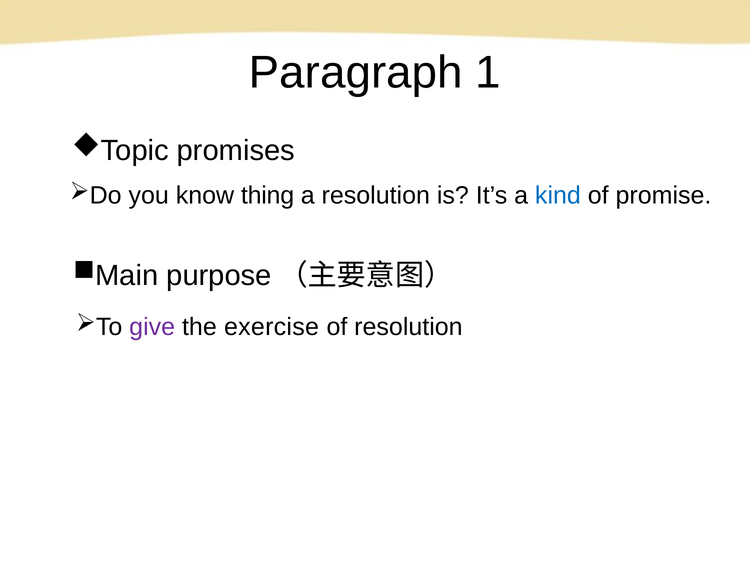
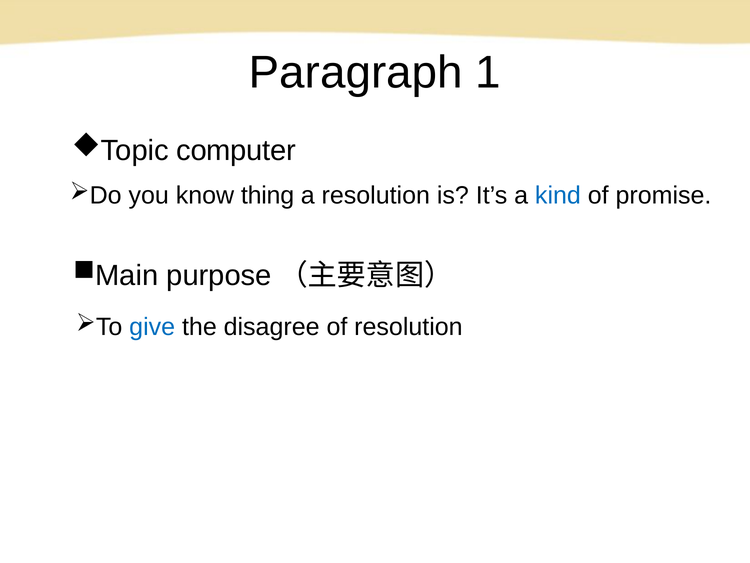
promises: promises -> computer
give colour: purple -> blue
exercise: exercise -> disagree
